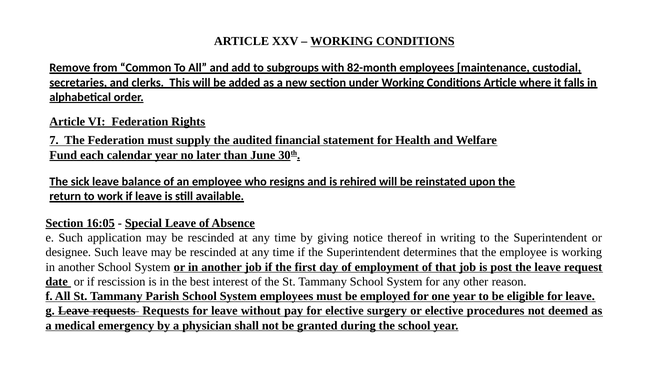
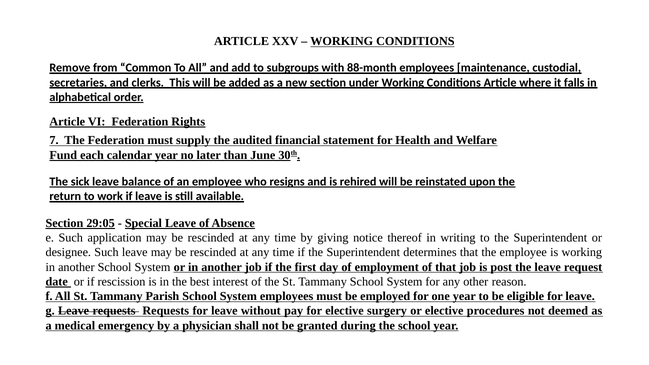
82-month: 82-month -> 88-month
16:05: 16:05 -> 29:05
